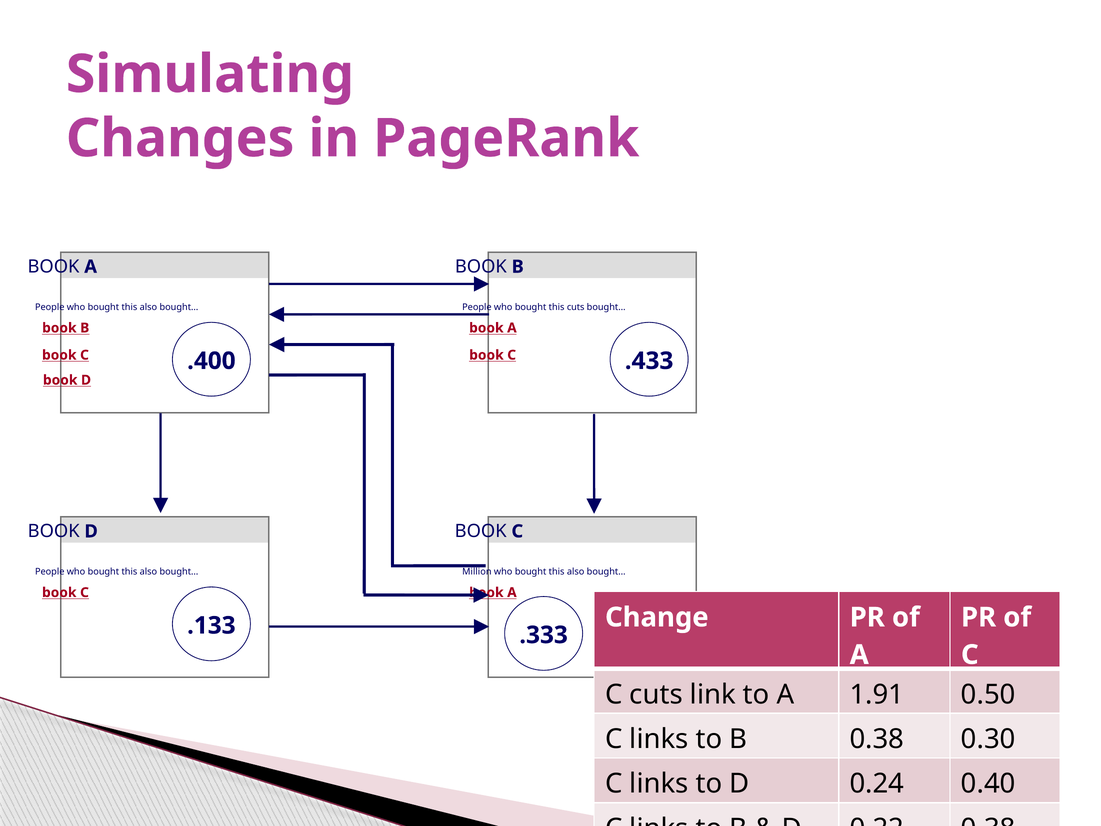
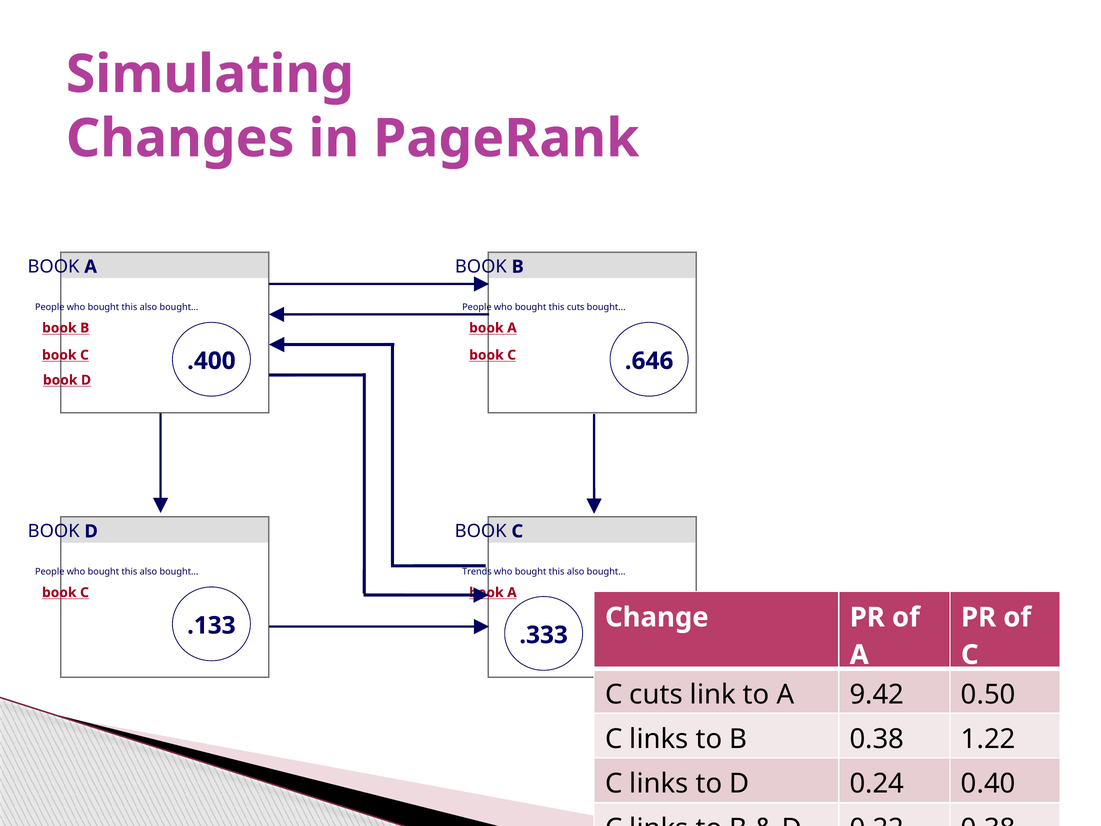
.433: .433 -> .646
Million: Million -> Trends
1.91: 1.91 -> 9.42
0.30: 0.30 -> 1.22
